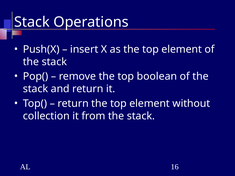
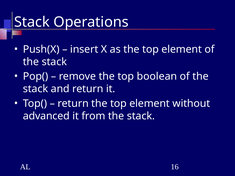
collection: collection -> advanced
